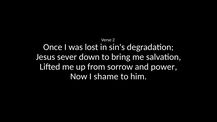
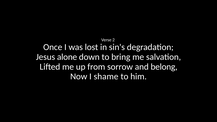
sever: sever -> alone
power: power -> belong
